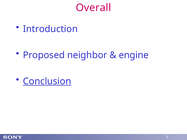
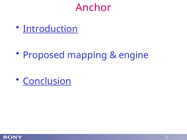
Overall: Overall -> Anchor
Introduction underline: none -> present
neighbor: neighbor -> mapping
